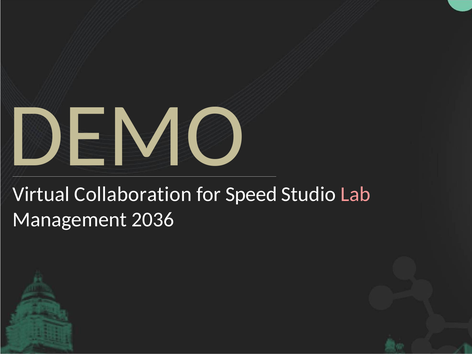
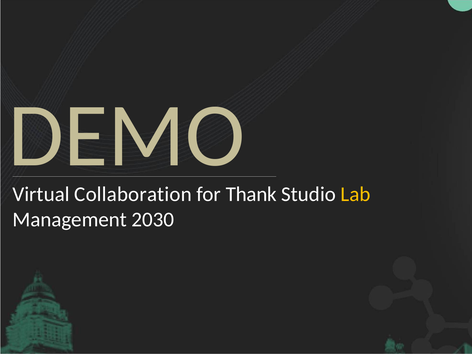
Speed: Speed -> Thank
Lab colour: pink -> yellow
2036: 2036 -> 2030
